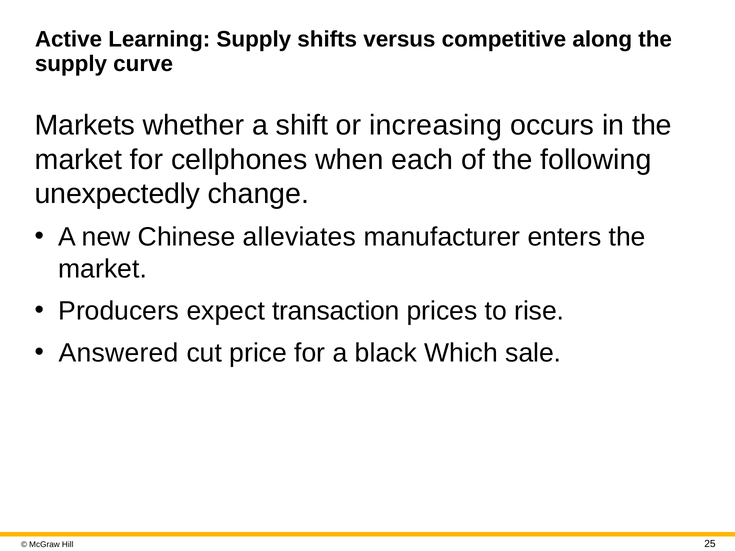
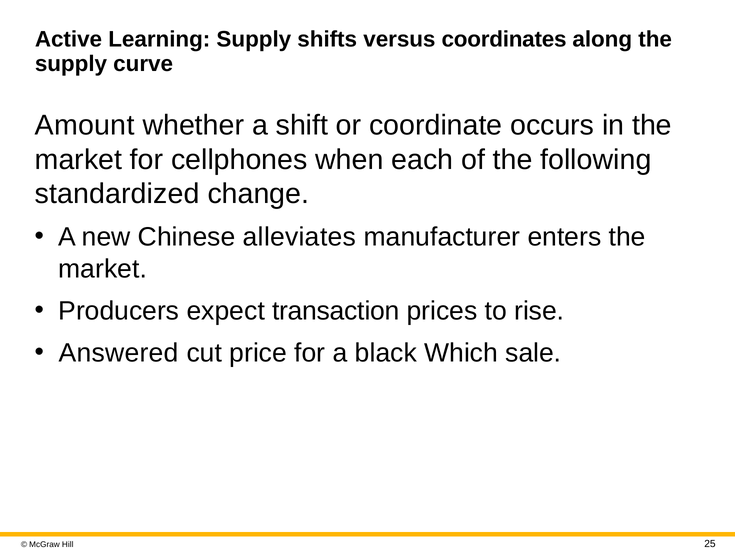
competitive: competitive -> coordinates
Markets: Markets -> Amount
increasing: increasing -> coordinate
unexpectedly: unexpectedly -> standardized
